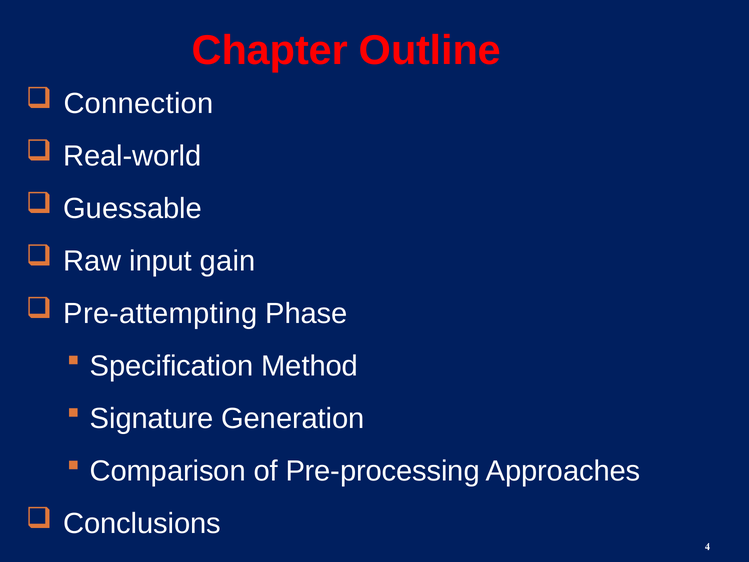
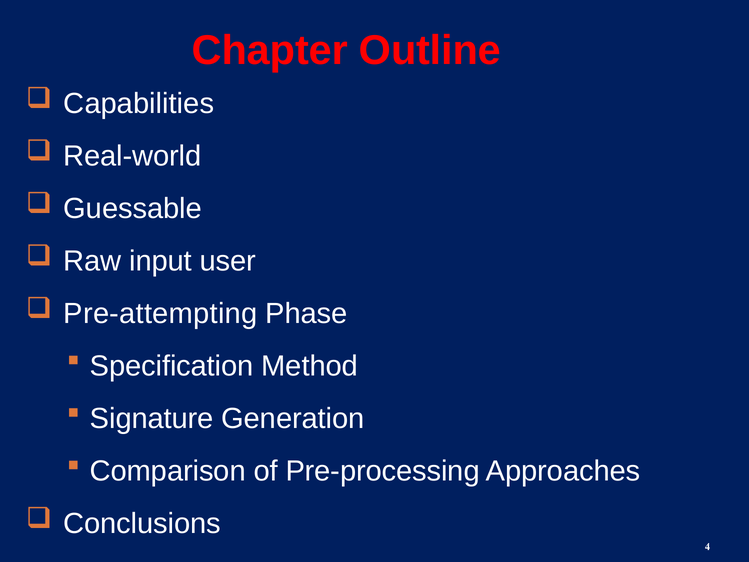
Connection: Connection -> Capabilities
gain: gain -> user
